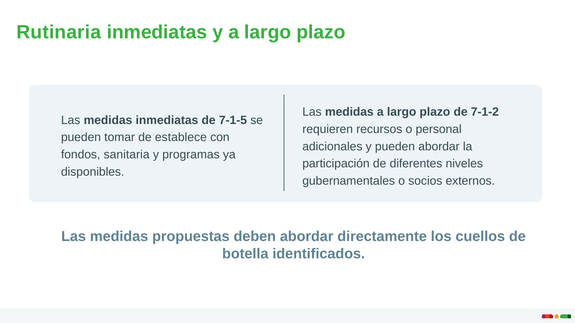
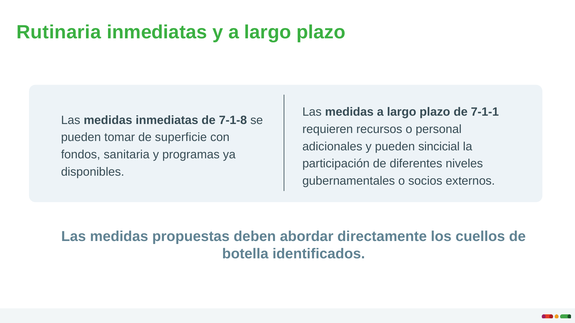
7-1-2: 7-1-2 -> 7-1-1
7-1-5: 7-1-5 -> 7-1-8
establece: establece -> superficie
pueden abordar: abordar -> sincicial
